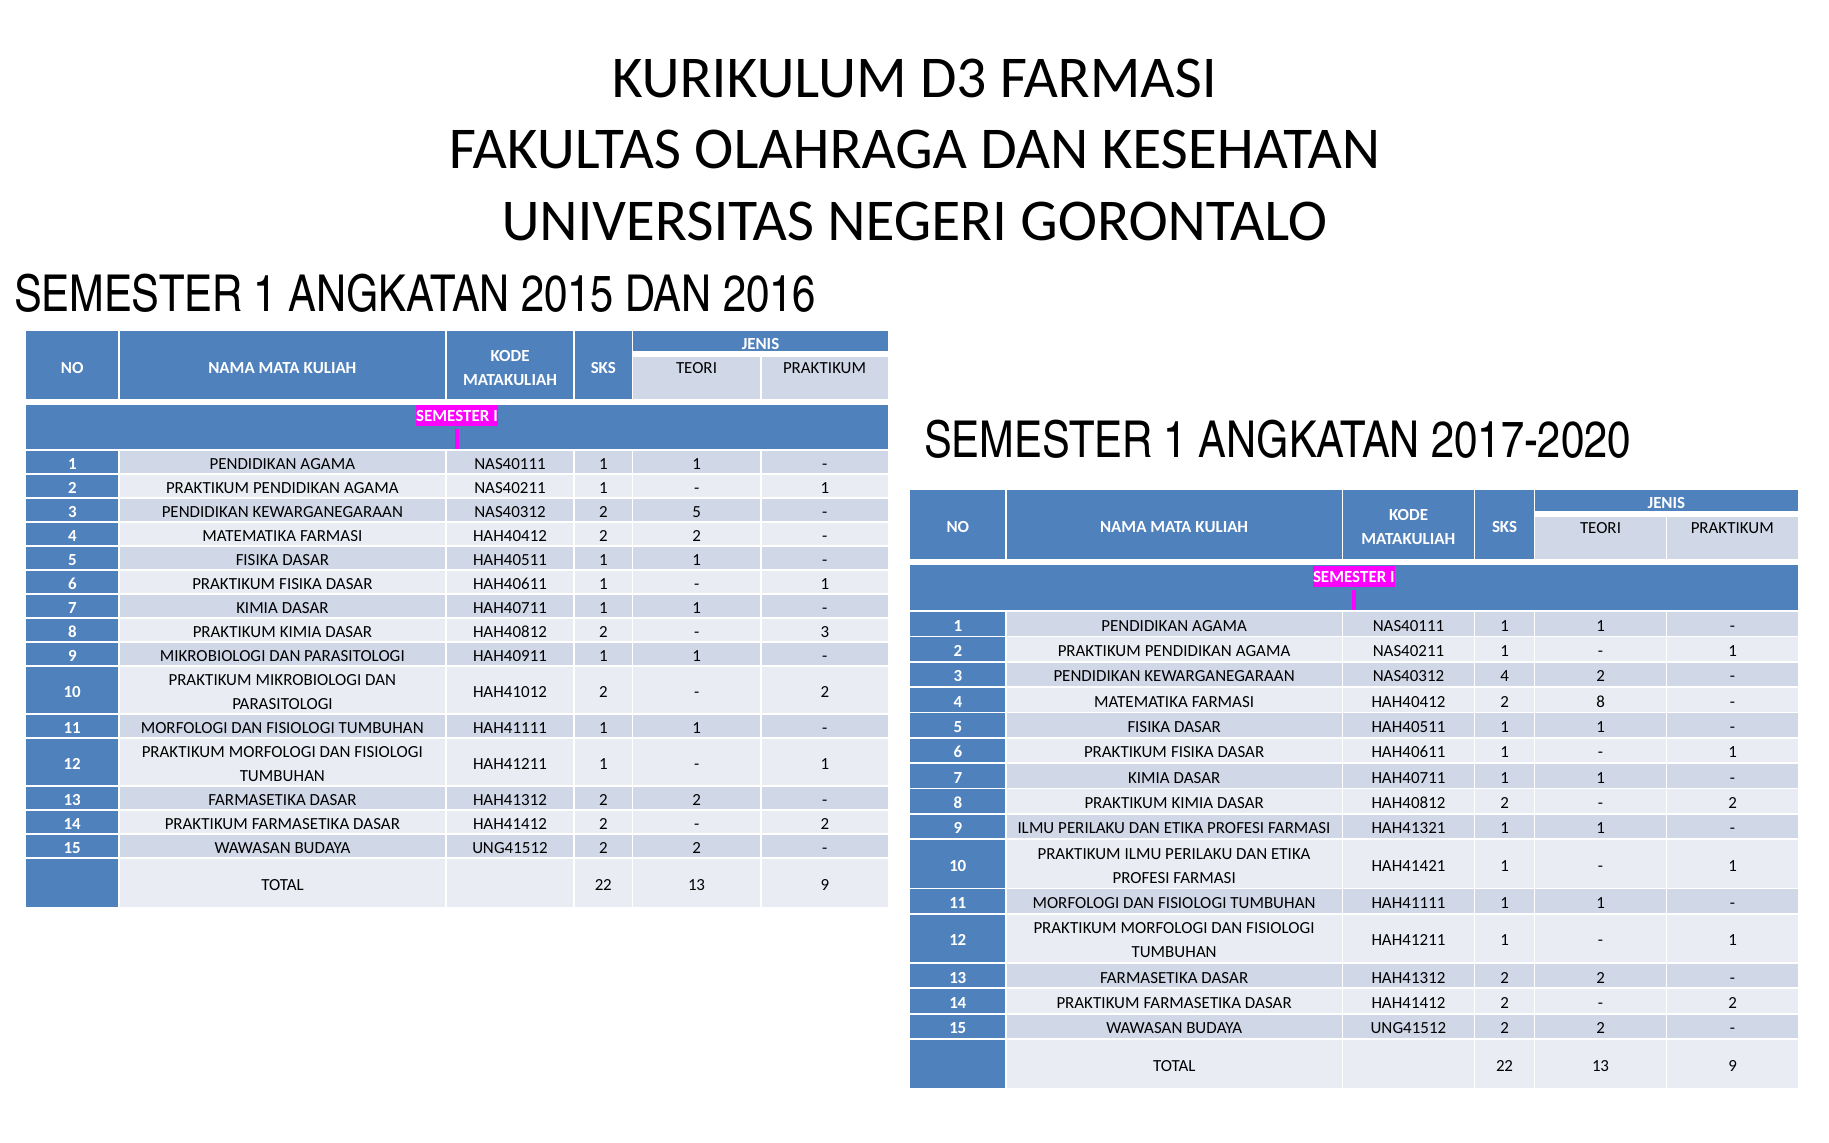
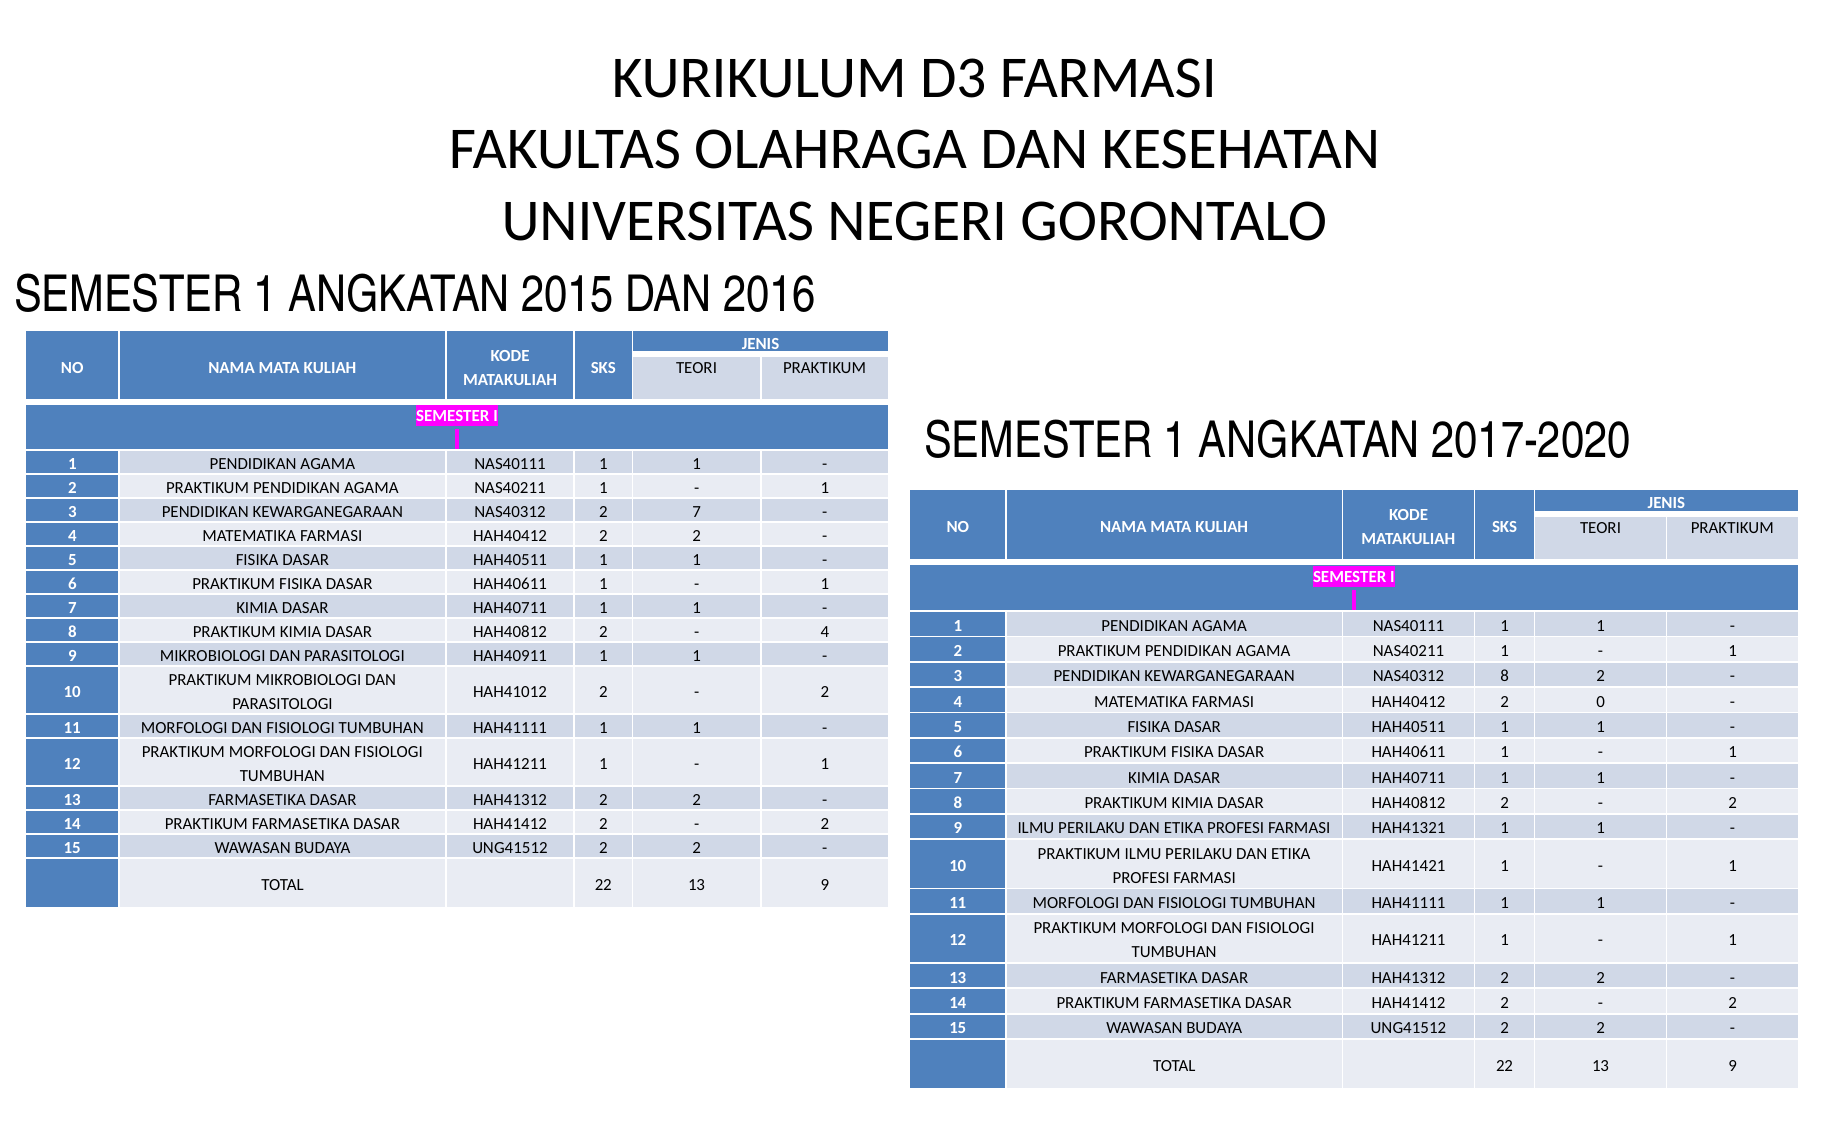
2 5: 5 -> 7
3 at (825, 632): 3 -> 4
NAS40312 4: 4 -> 8
2 8: 8 -> 0
